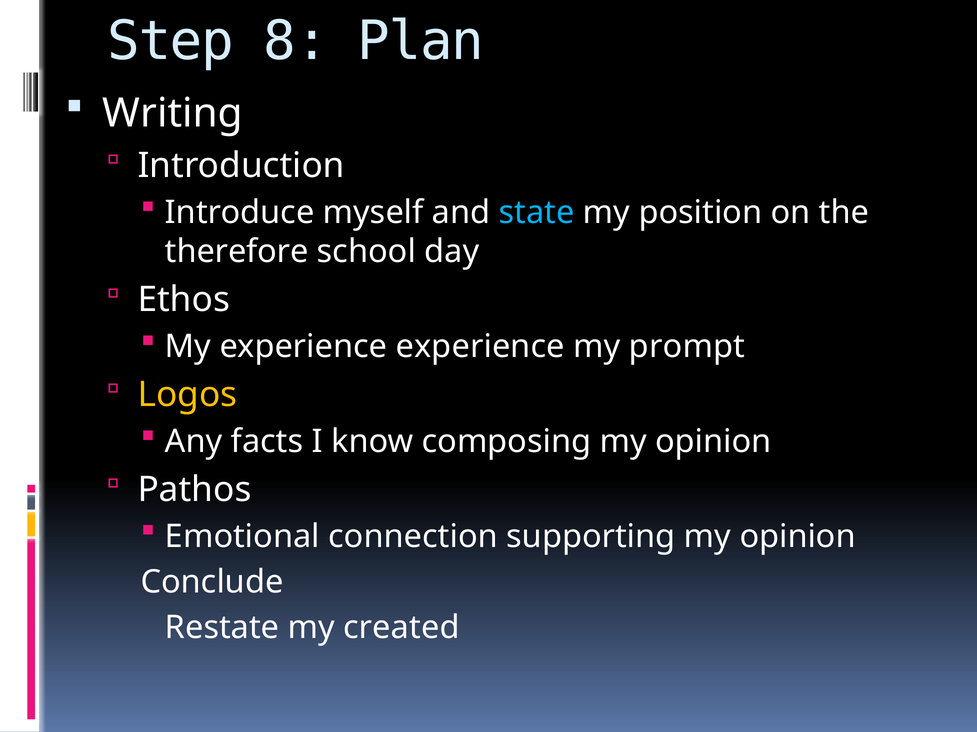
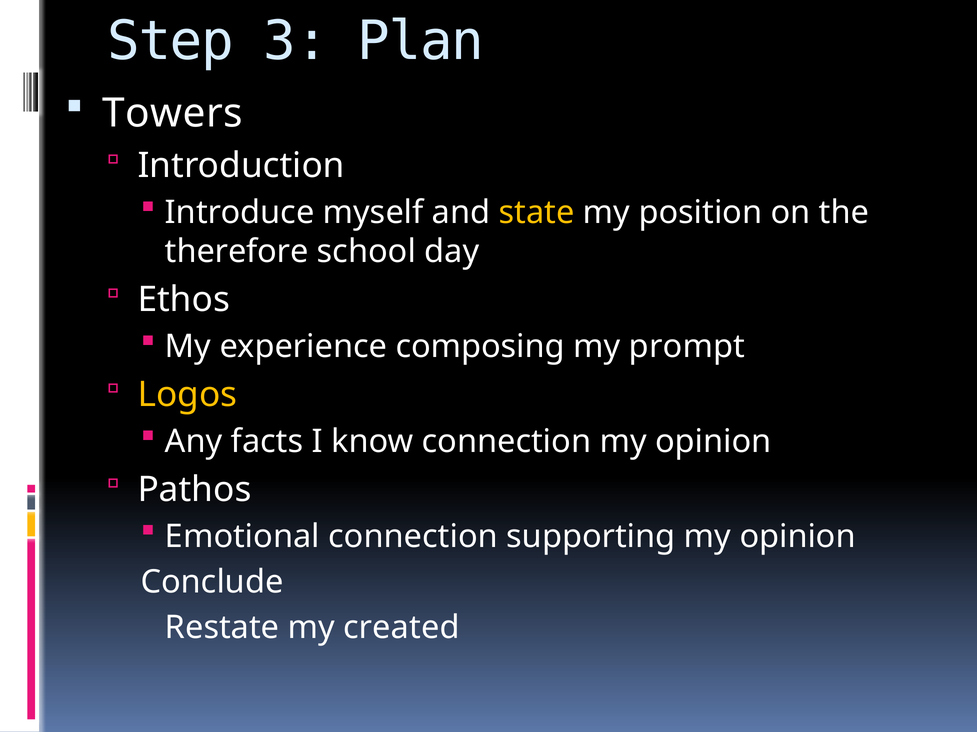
8: 8 -> 3
Writing: Writing -> Towers
state colour: light blue -> yellow
experience experience: experience -> composing
know composing: composing -> connection
